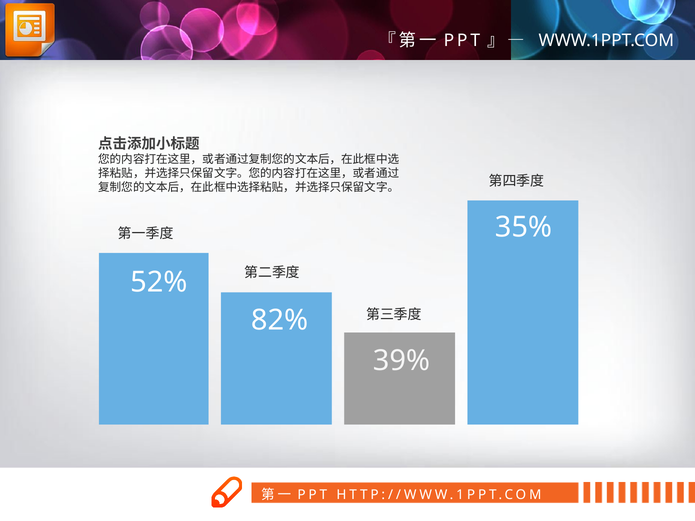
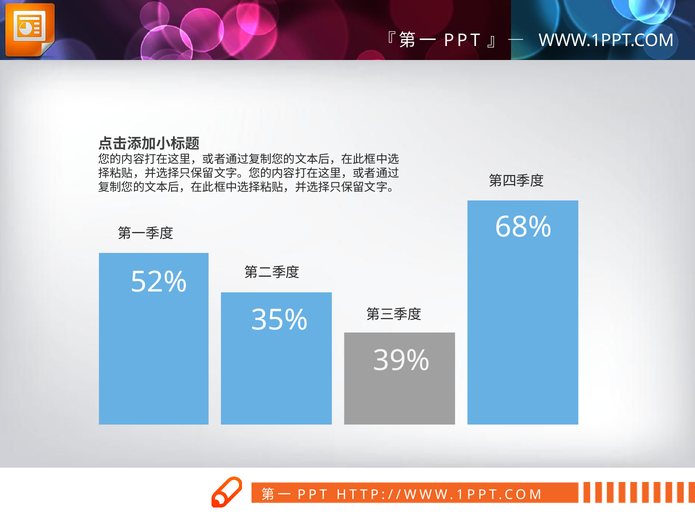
35%: 35% -> 68%
82%: 82% -> 35%
